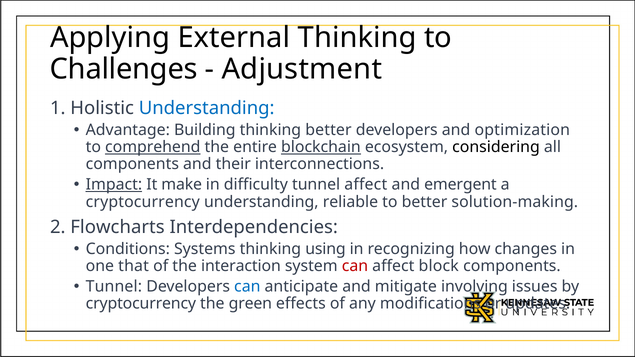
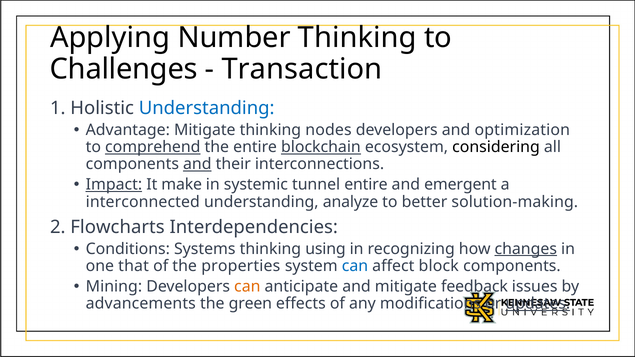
External: External -> Number
Adjustment: Adjustment -> Transaction
Advantage Building: Building -> Mitigate
thinking better: better -> nodes
and at (197, 164) underline: none -> present
difficulty: difficulty -> systemic
tunnel affect: affect -> entire
cryptocurrency at (143, 202): cryptocurrency -> interconnected
reliable: reliable -> analyze
changes underline: none -> present
interaction: interaction -> properties
can at (355, 266) colour: red -> blue
Tunnel at (114, 287): Tunnel -> Mining
can at (247, 287) colour: blue -> orange
involving: involving -> feedback
cryptocurrency at (141, 304): cryptocurrency -> advancements
updates underline: none -> present
